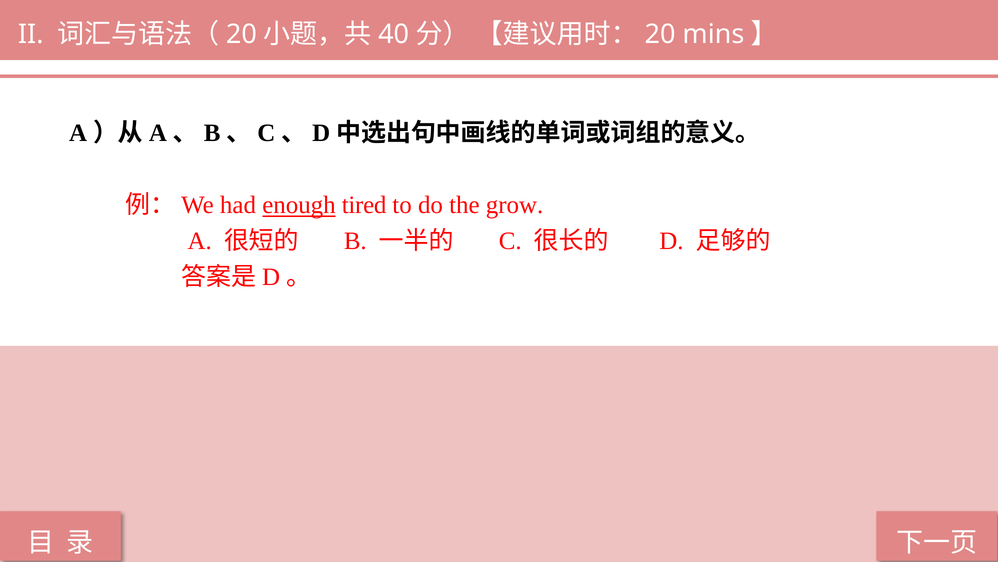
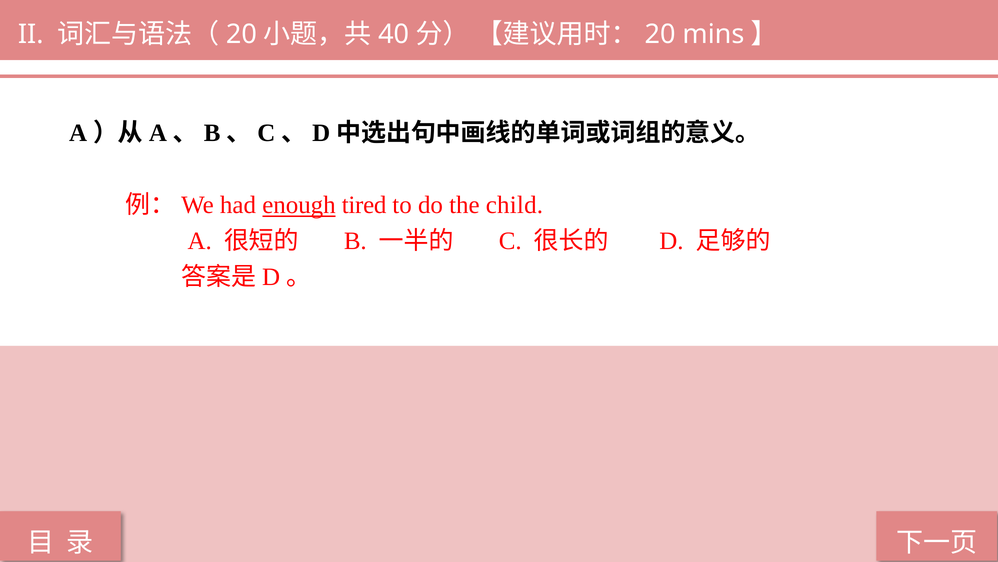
grow: grow -> child
